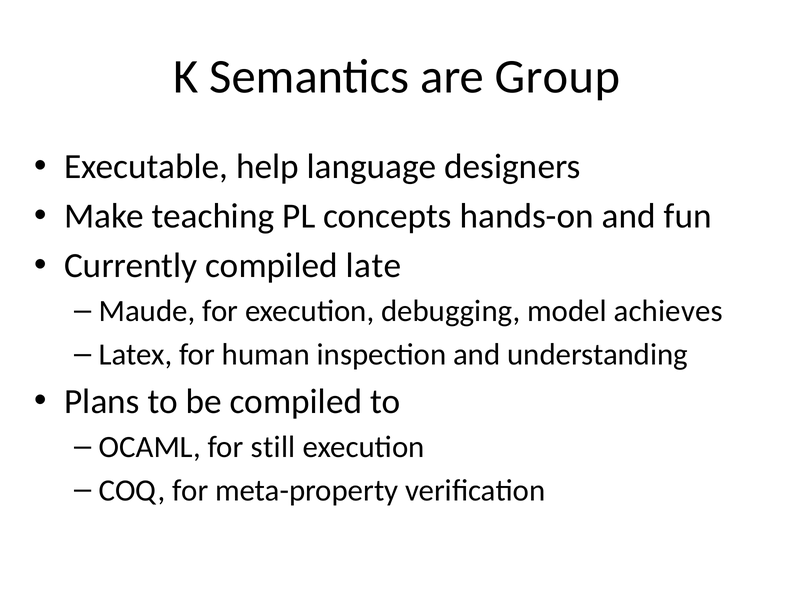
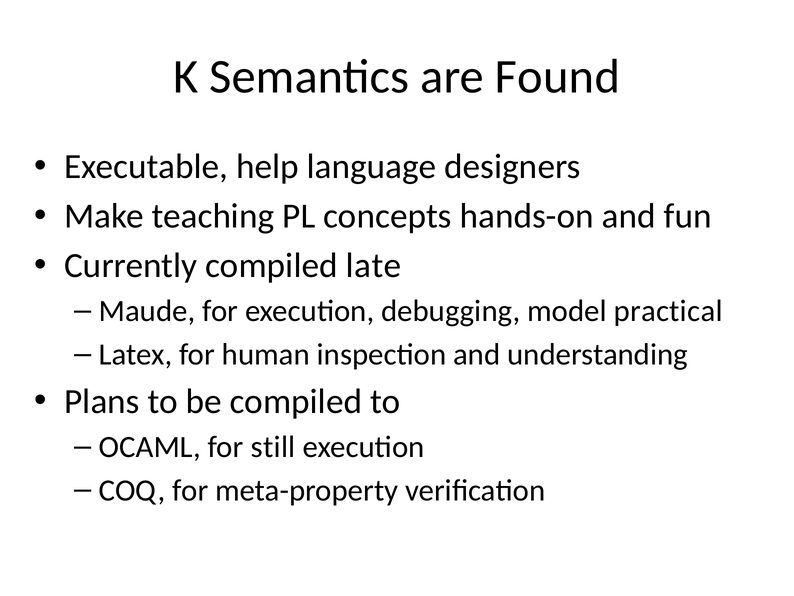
Group: Group -> Found
achieves: achieves -> practical
